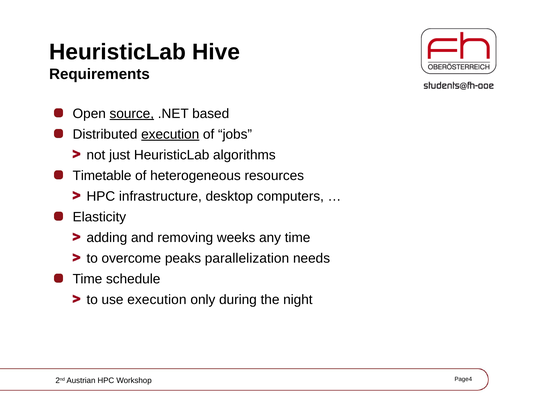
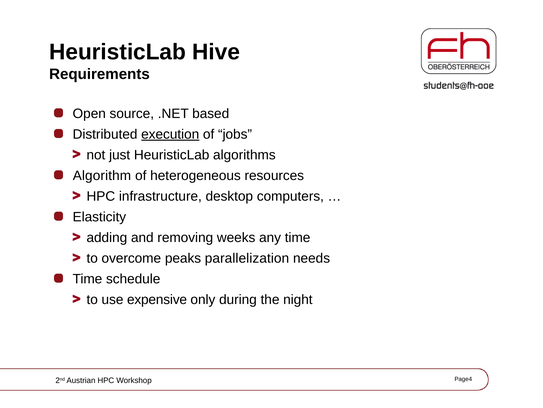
source underline: present -> none
Timetable: Timetable -> Algorithm
use execution: execution -> expensive
